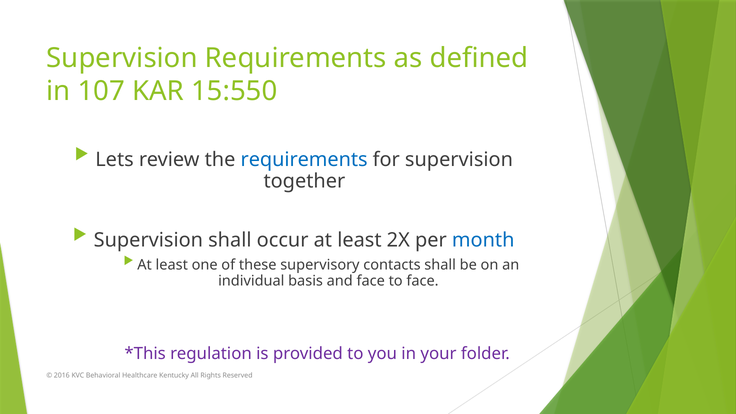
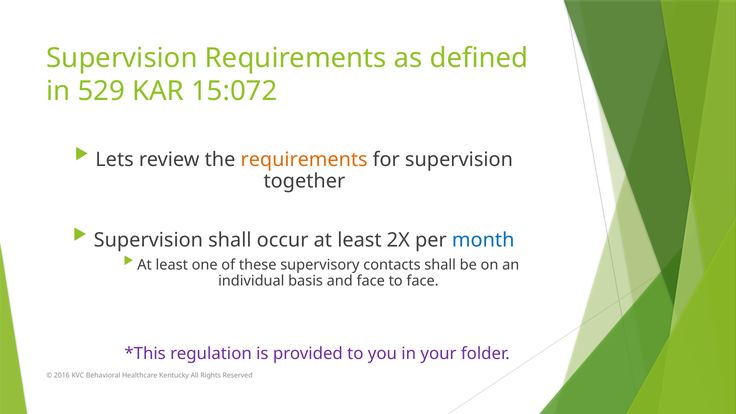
107: 107 -> 529
15:550: 15:550 -> 15:072
requirements at (304, 160) colour: blue -> orange
